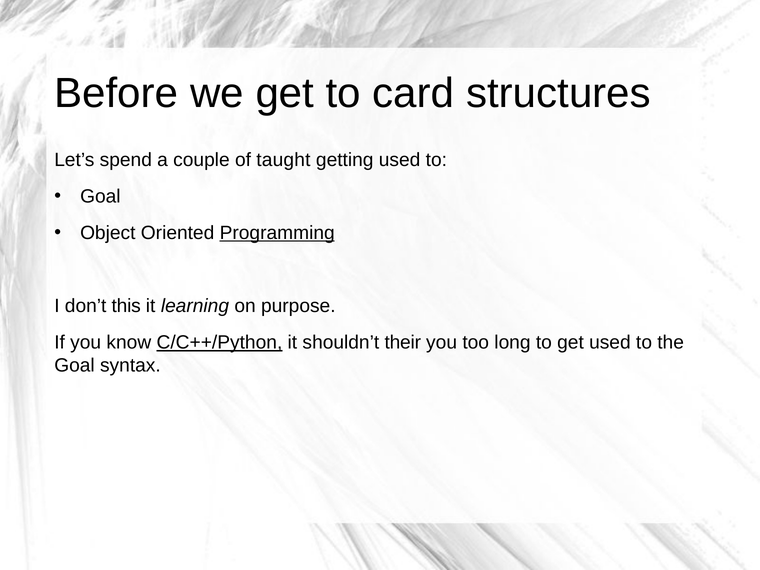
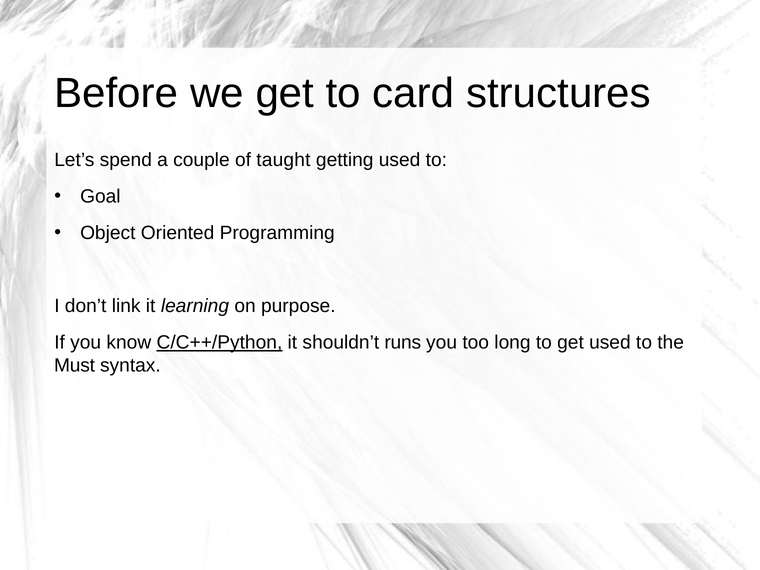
Programming underline: present -> none
this: this -> link
their: their -> runs
Goal at (74, 365): Goal -> Must
